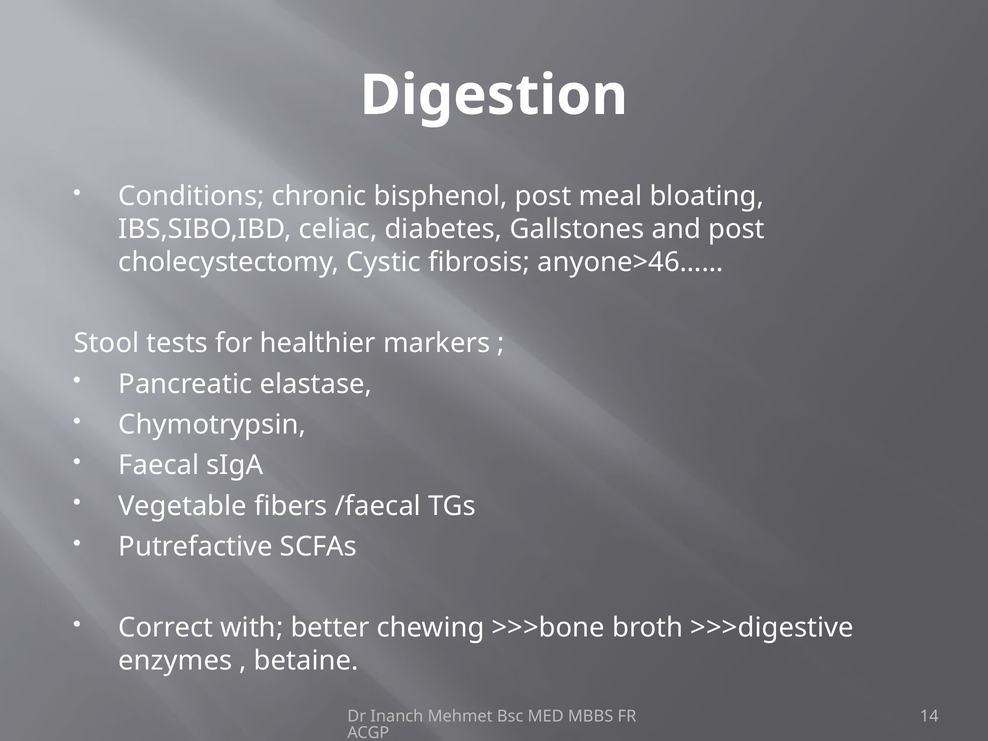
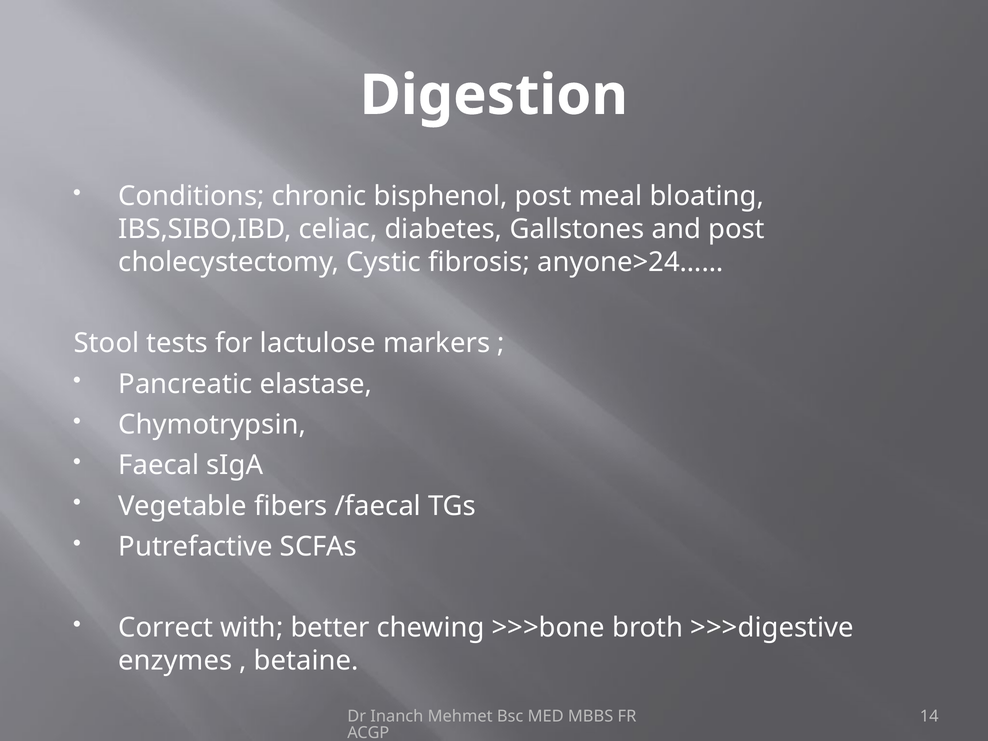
anyone>46……: anyone>46…… -> anyone>24……
healthier: healthier -> lactulose
